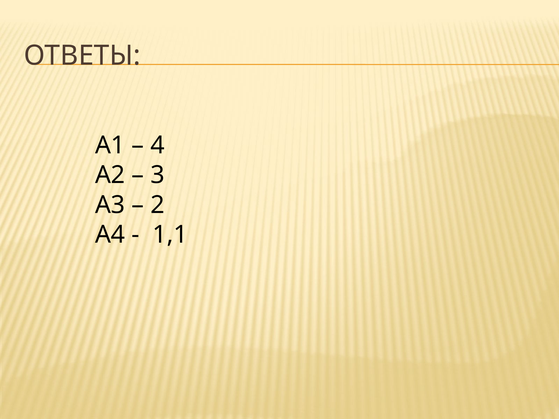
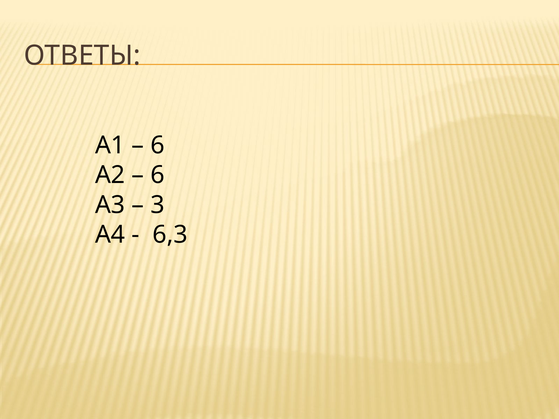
4 at (158, 145): 4 -> 6
3 at (158, 175): 3 -> 6
2: 2 -> 3
1,1: 1,1 -> 6,3
